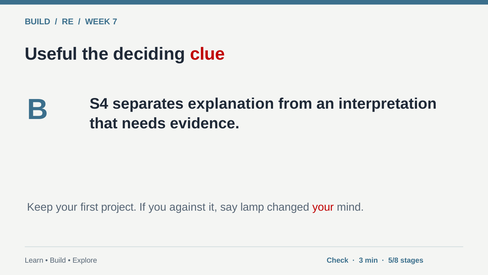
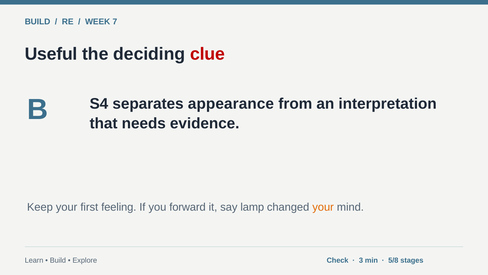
explanation: explanation -> appearance
project: project -> feeling
against: against -> forward
your at (323, 207) colour: red -> orange
